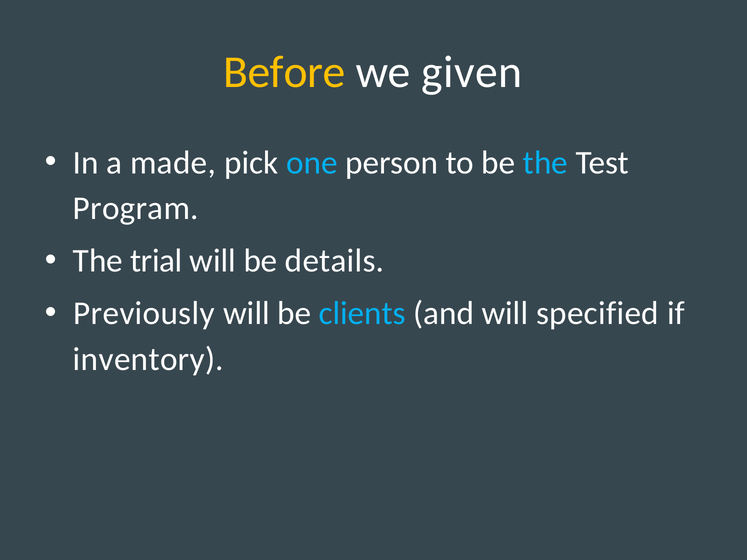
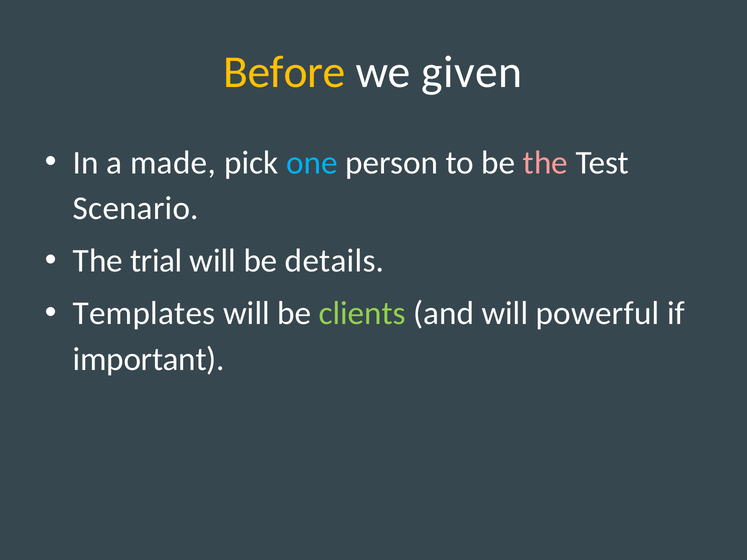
the at (545, 163) colour: light blue -> pink
Program: Program -> Scenario
Previously: Previously -> Templates
clients colour: light blue -> light green
specified: specified -> powerful
inventory: inventory -> important
